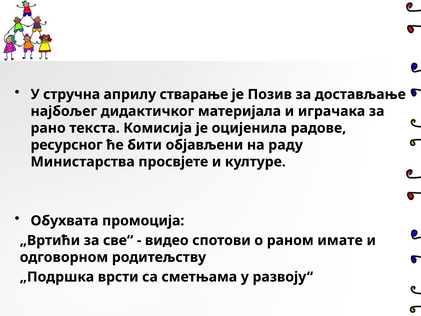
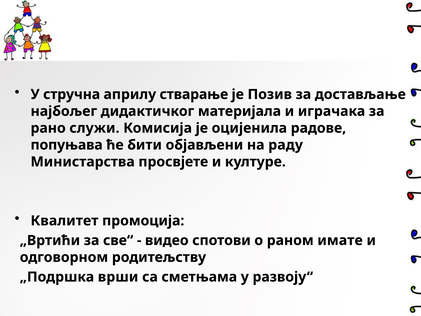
текста: текста -> служи
ресурсног: ресурсног -> попуњава
Обухвата: Обухвата -> Квалитет
врсти: врсти -> врши
